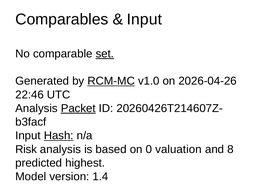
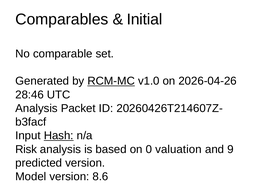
Input at (144, 19): Input -> Initial
set underline: present -> none
22:46: 22:46 -> 28:46
Packet underline: present -> none
8: 8 -> 9
predicted highest: highest -> version
1.4: 1.4 -> 8.6
